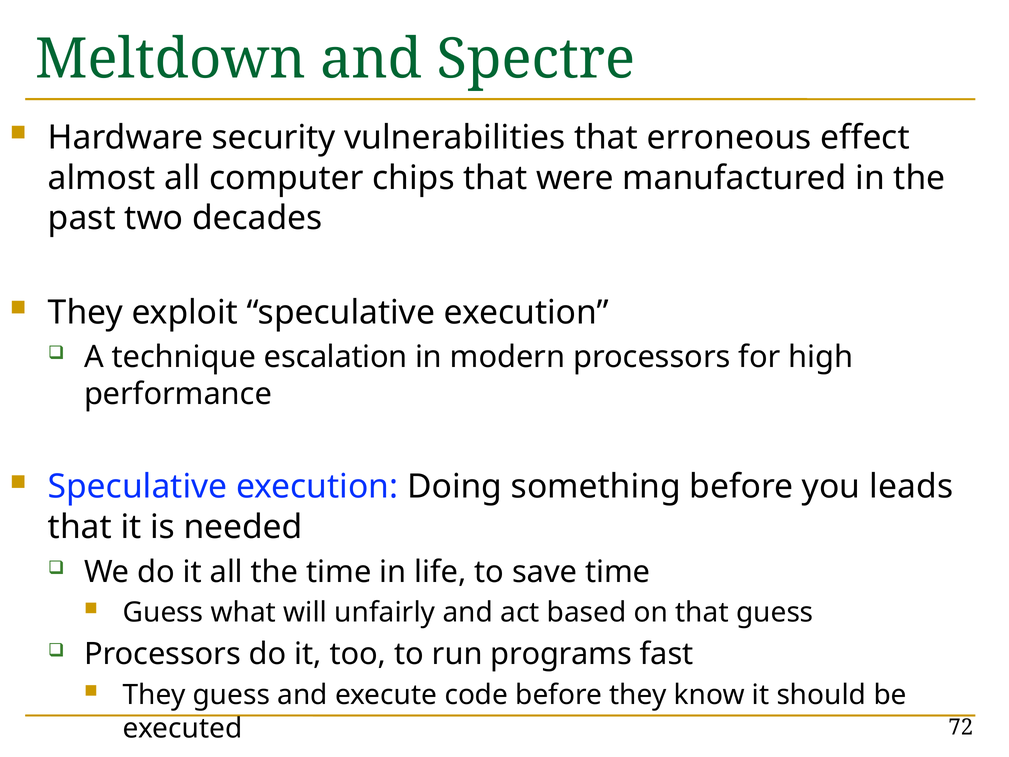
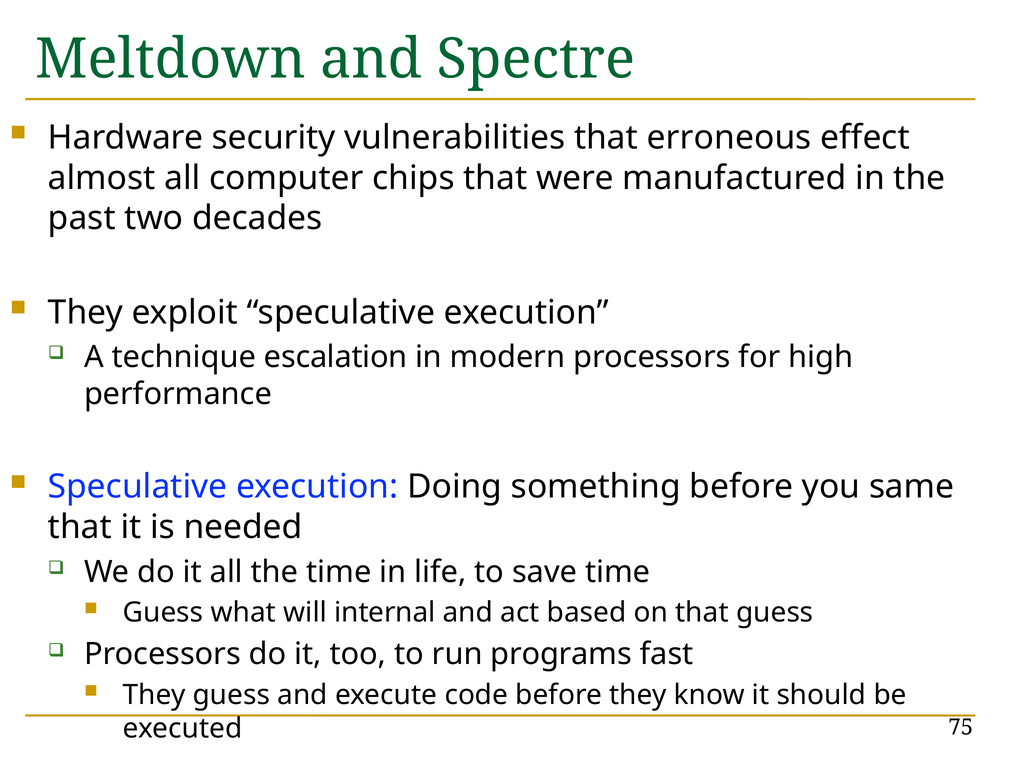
leads: leads -> same
unfairly: unfairly -> internal
72: 72 -> 75
